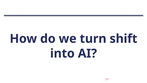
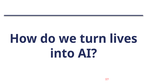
shift: shift -> lives
